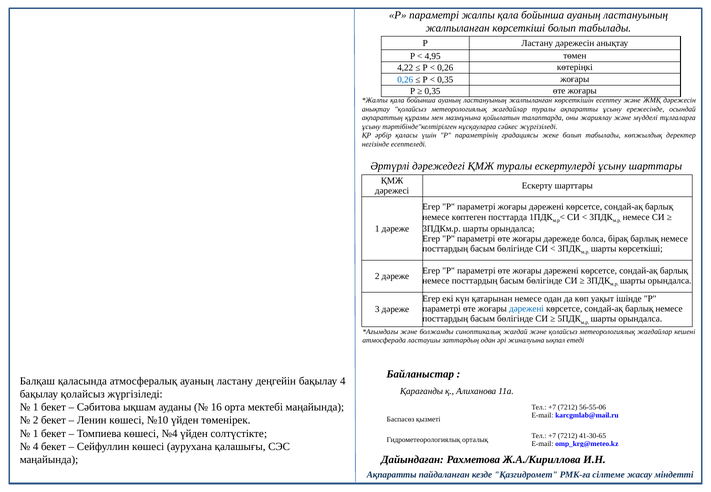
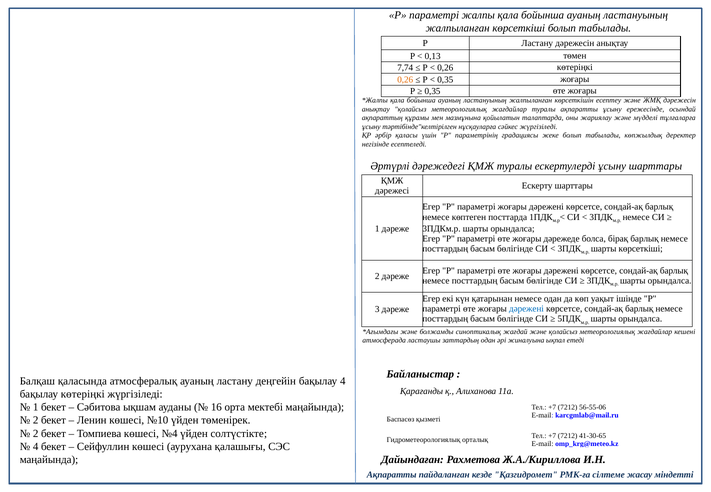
4,95: 4,95 -> 0,13
4,22: 4,22 -> 7,74
0,26 at (405, 80) colour: blue -> orange
бақылау қолайсыз: қолайсыз -> көтеріңкі
1 at (36, 434): 1 -> 2
